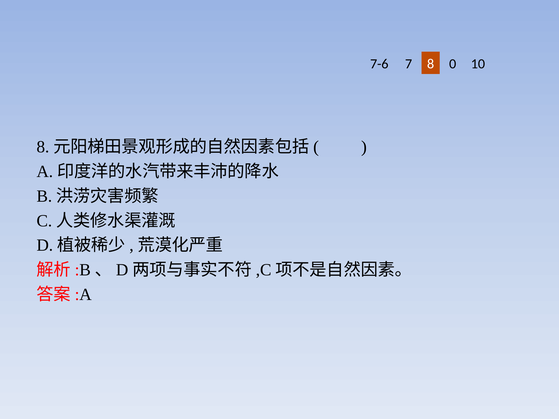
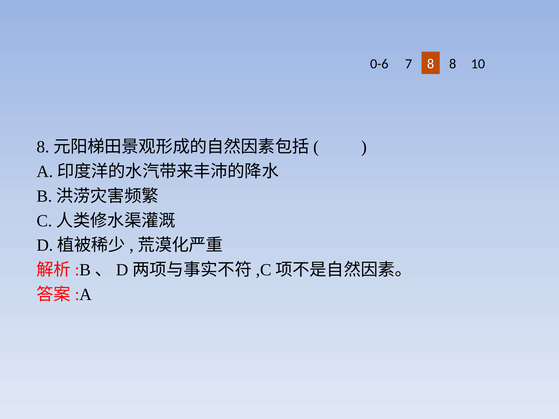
7-6: 7-6 -> 0-6
8 0: 0 -> 8
